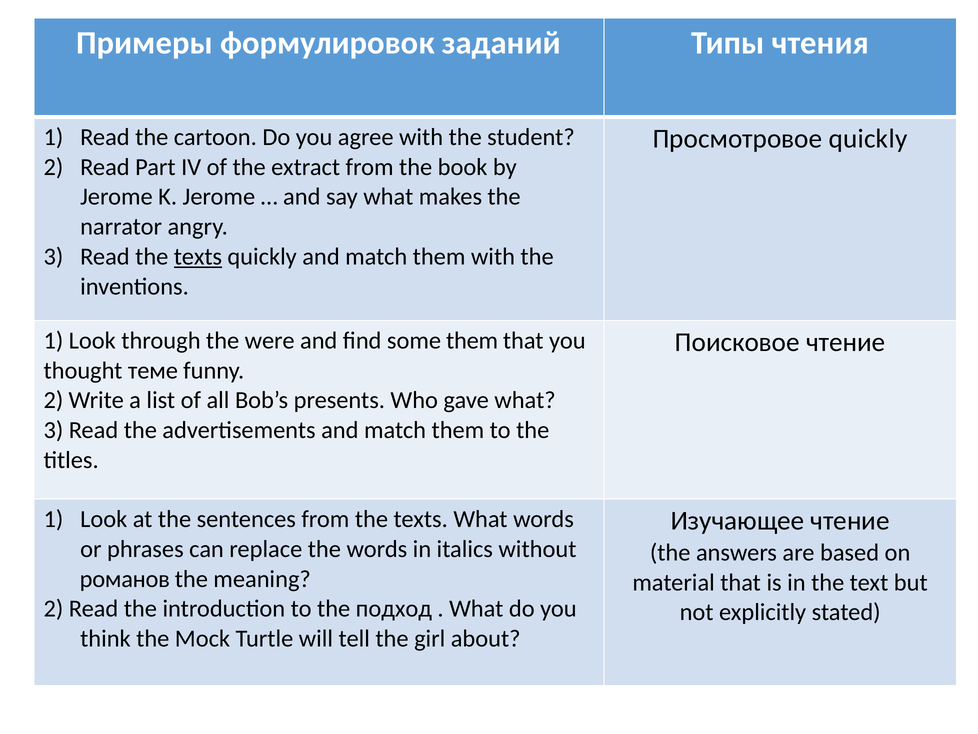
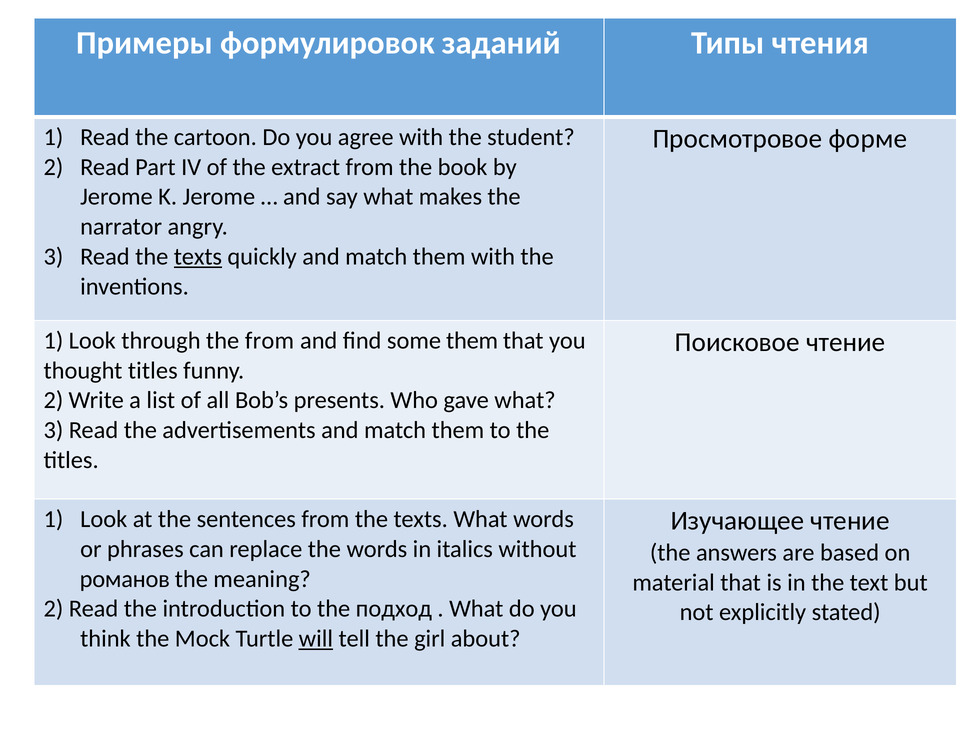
Просмотровое quickly: quickly -> форме
the were: were -> from
thought теме: теме -> titles
will underline: none -> present
